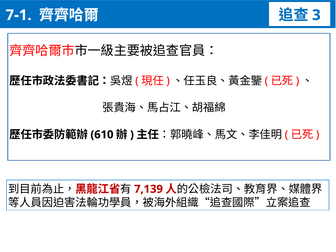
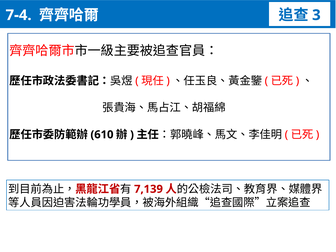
7-1: 7-1 -> 7-4
